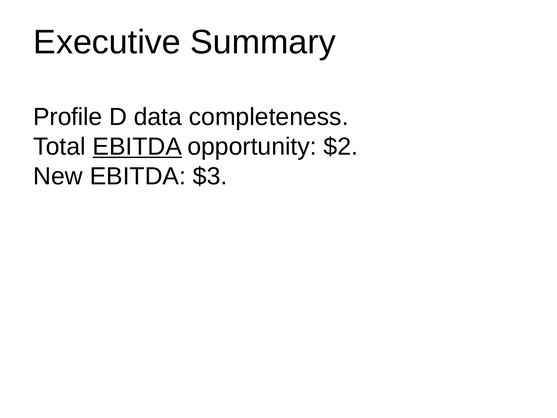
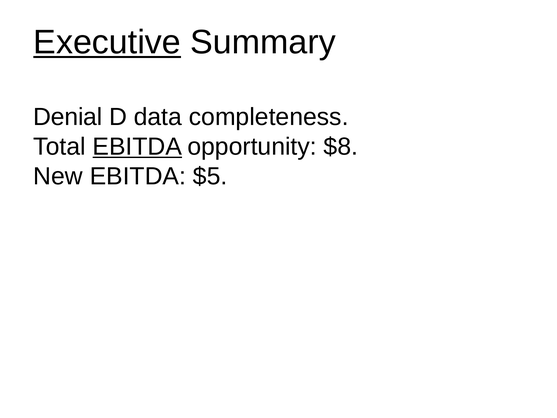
Executive underline: none -> present
Profile: Profile -> Denial
$2: $2 -> $8
$3: $3 -> $5
